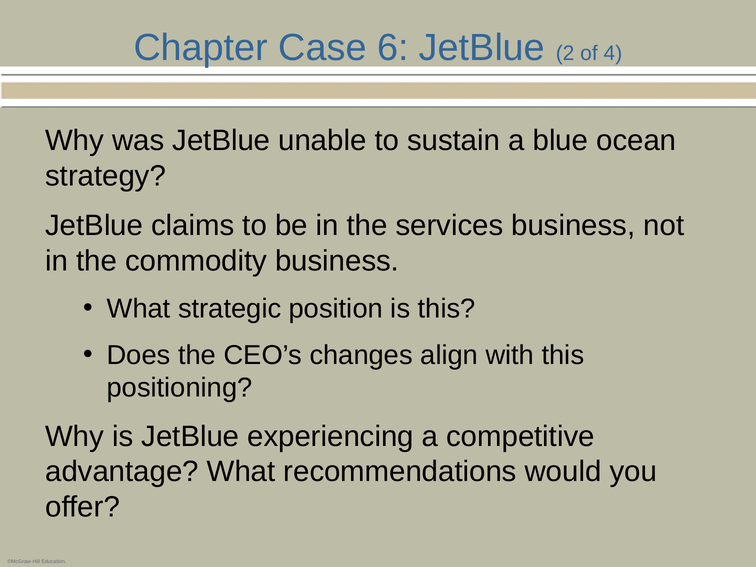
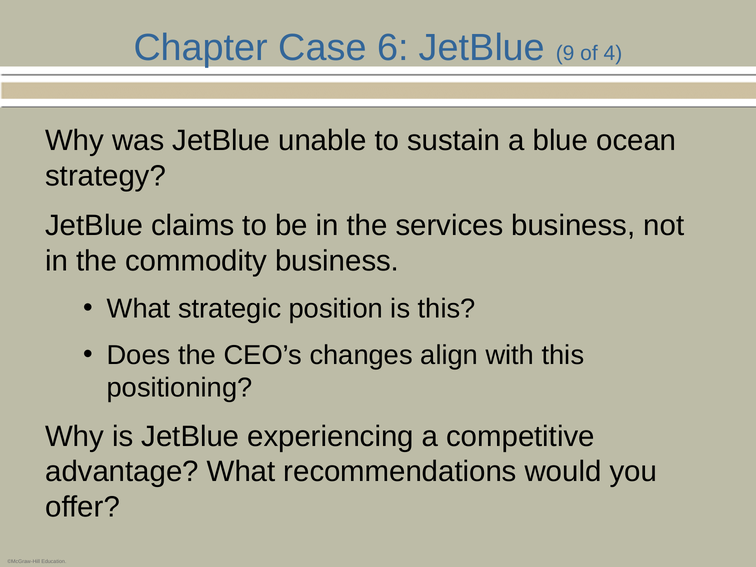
2: 2 -> 9
